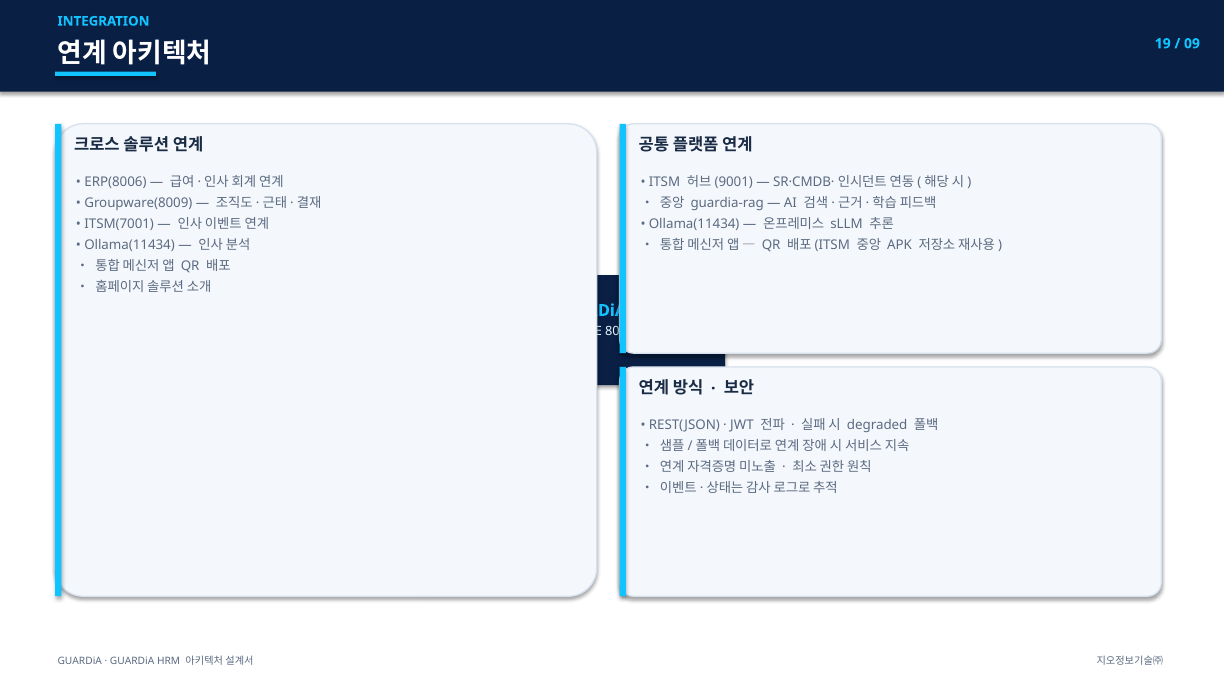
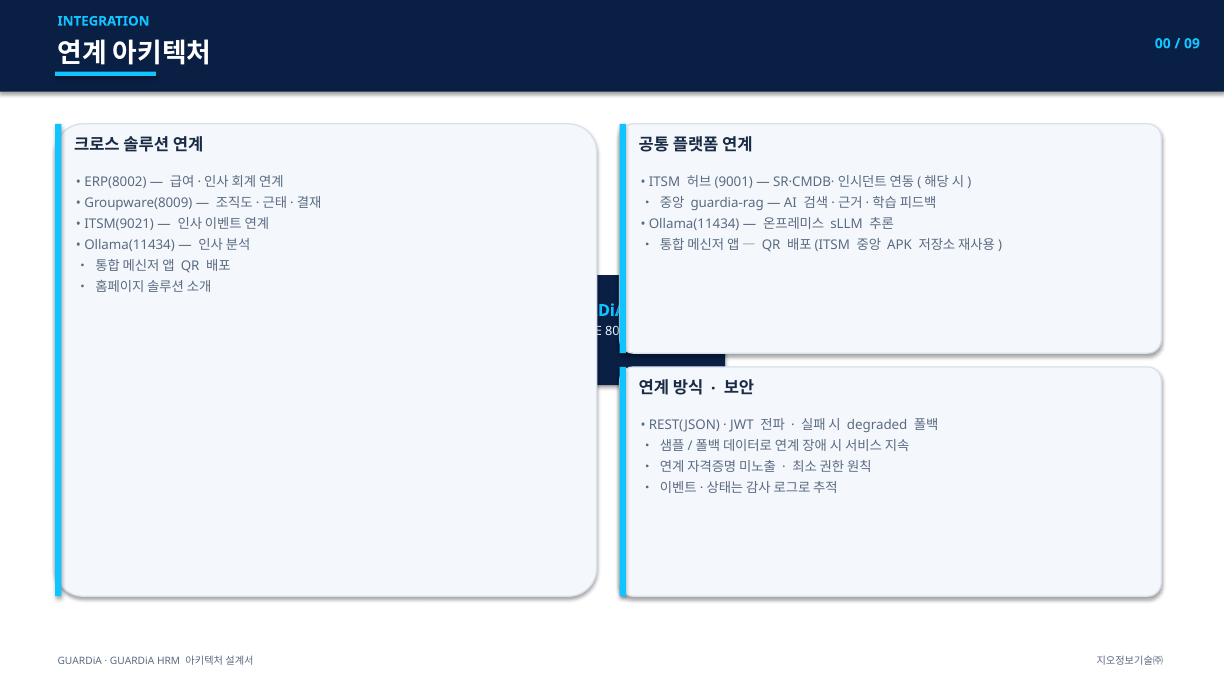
19: 19 -> 00
ERP(8006: ERP(8006 -> ERP(8002
ITSM(7001: ITSM(7001 -> ITSM(9021
